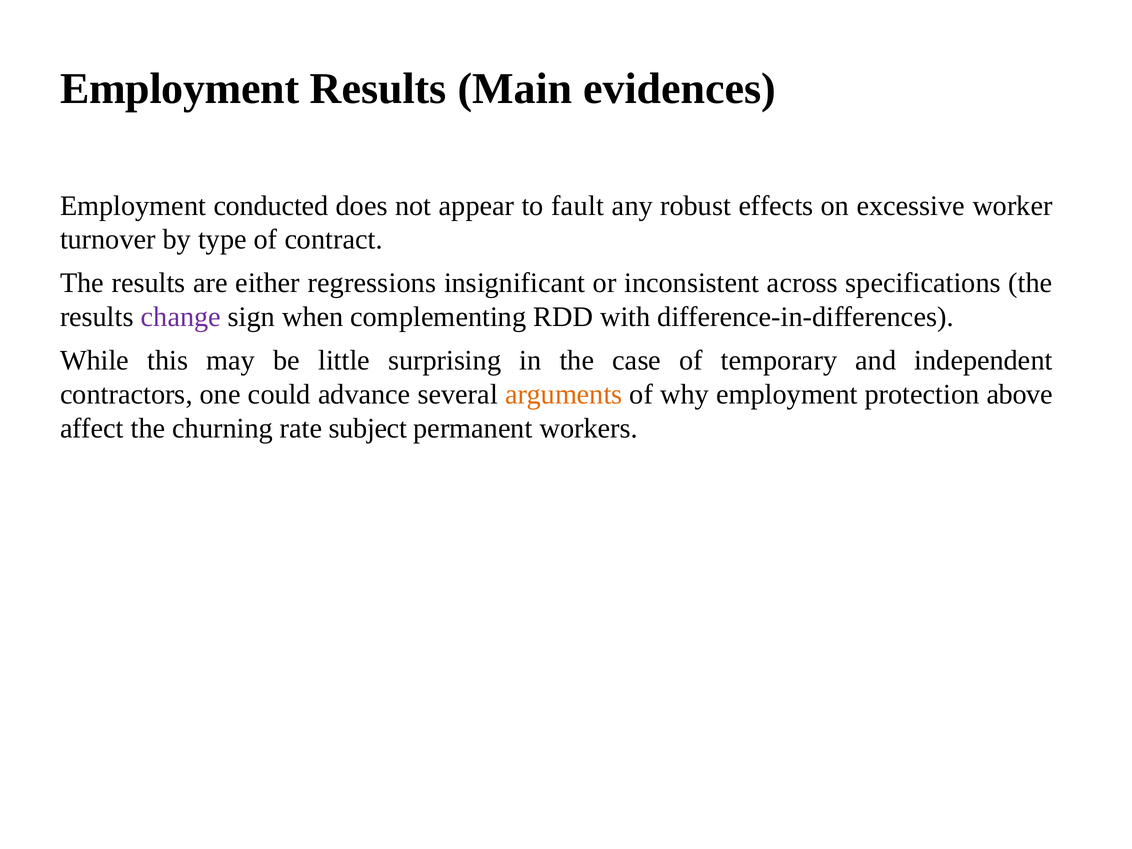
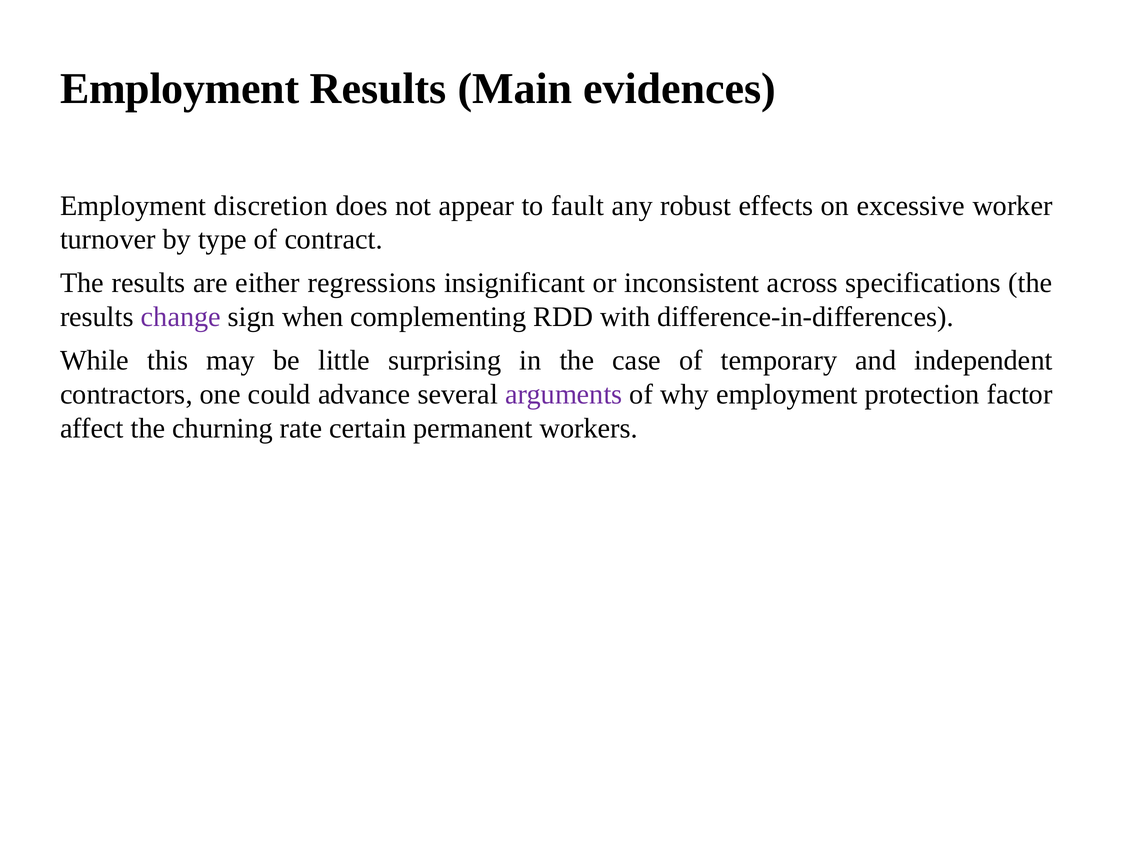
conducted: conducted -> discretion
arguments colour: orange -> purple
above: above -> factor
subject: subject -> certain
